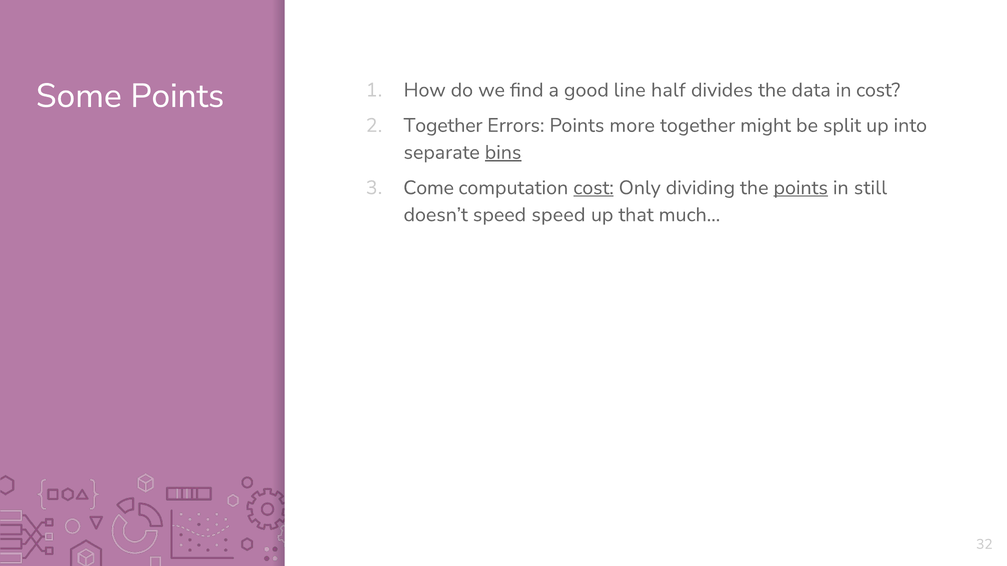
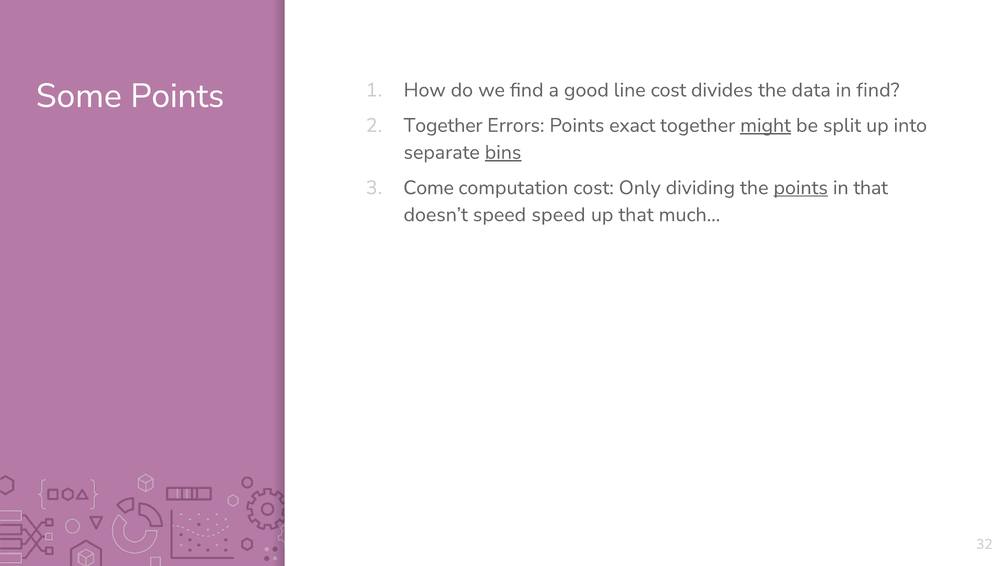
line half: half -> cost
in cost: cost -> find
more: more -> exact
might underline: none -> present
cost at (594, 188) underline: present -> none
in still: still -> that
